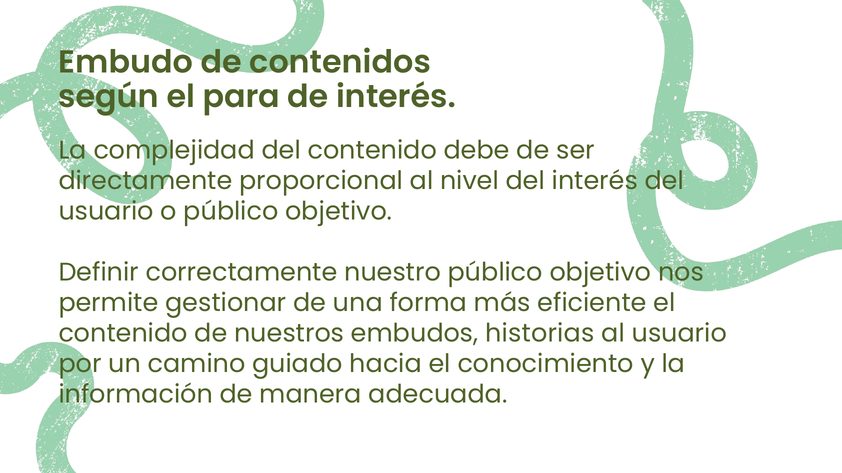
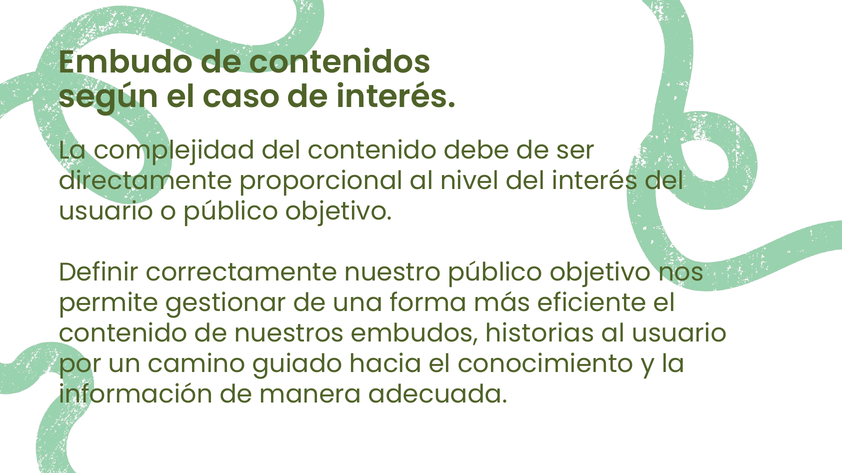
para: para -> caso
